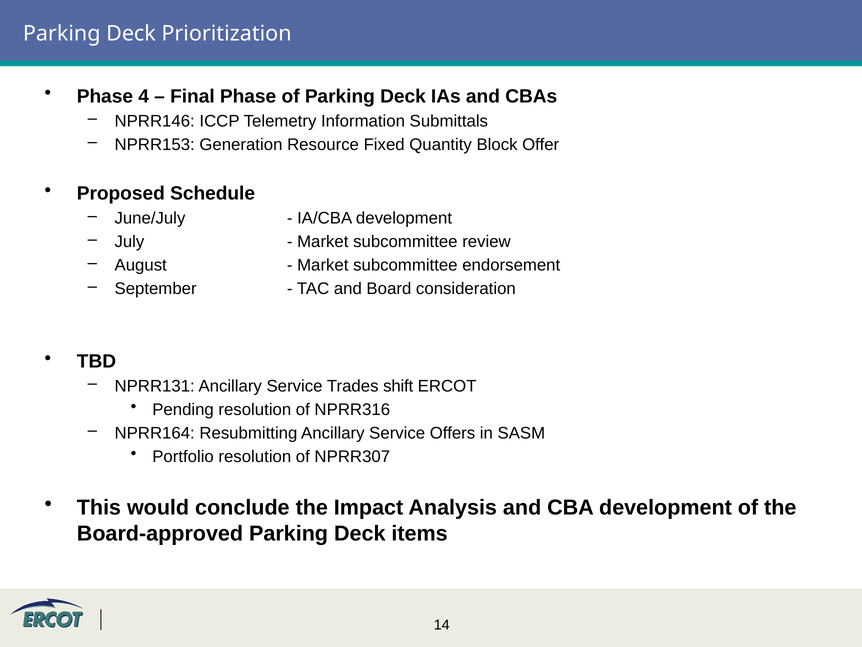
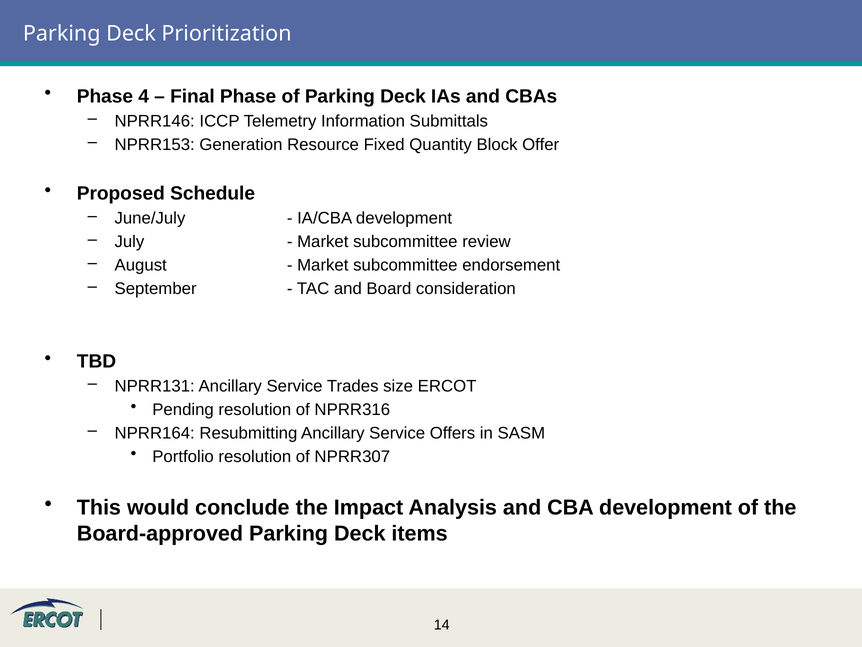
shift: shift -> size
